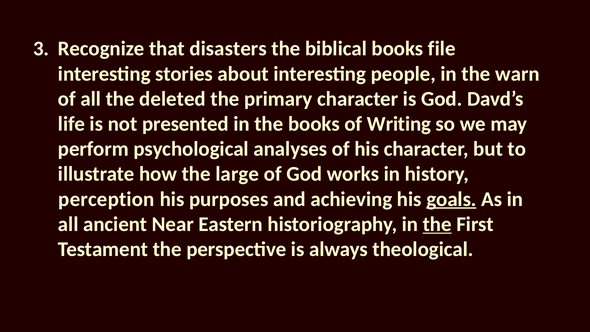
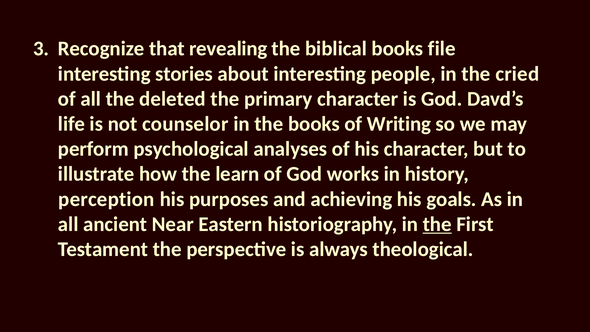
disasters: disasters -> revealing
warn: warn -> cried
presented: presented -> counselor
large: large -> learn
goals underline: present -> none
